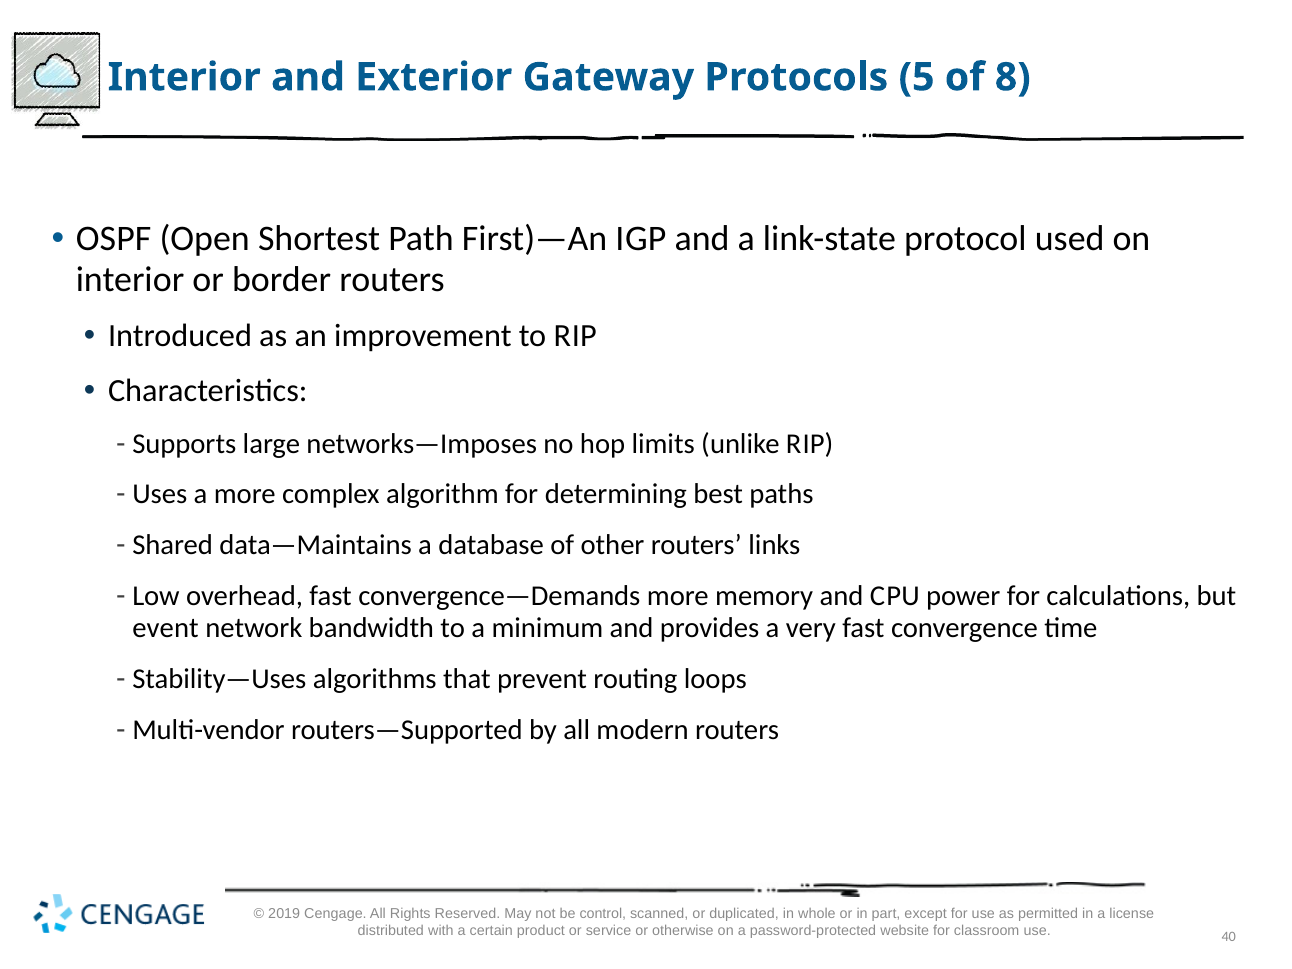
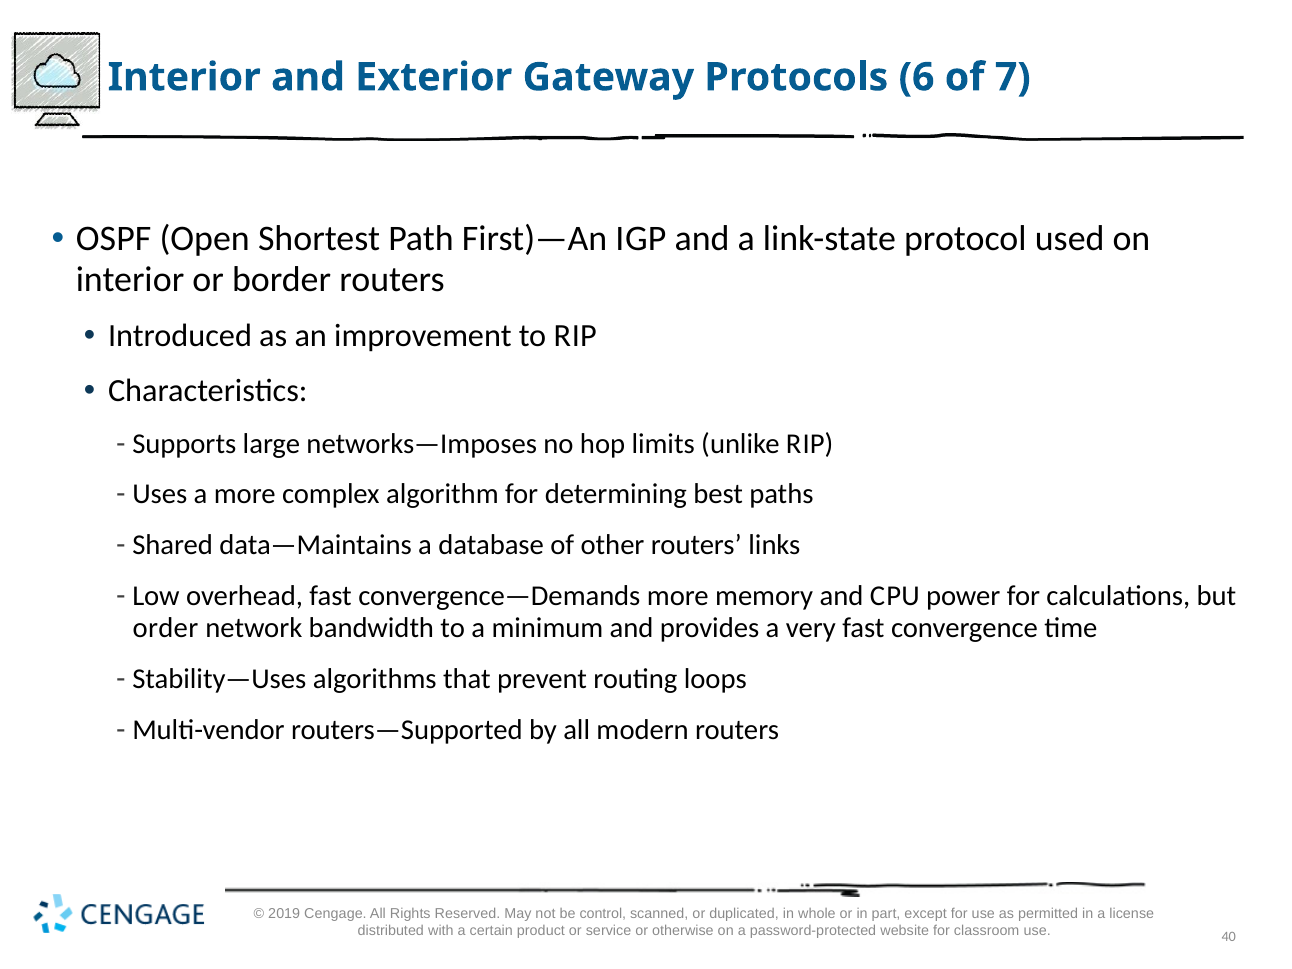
5: 5 -> 6
8: 8 -> 7
event: event -> order
